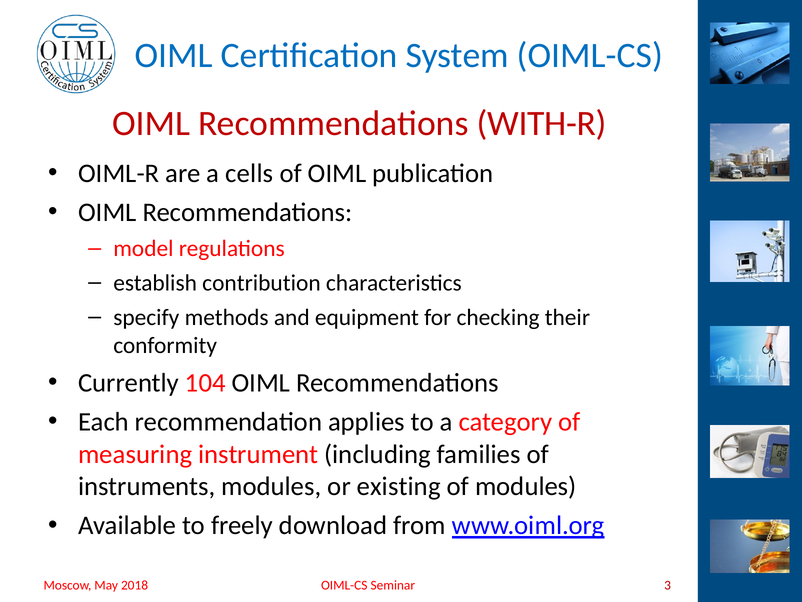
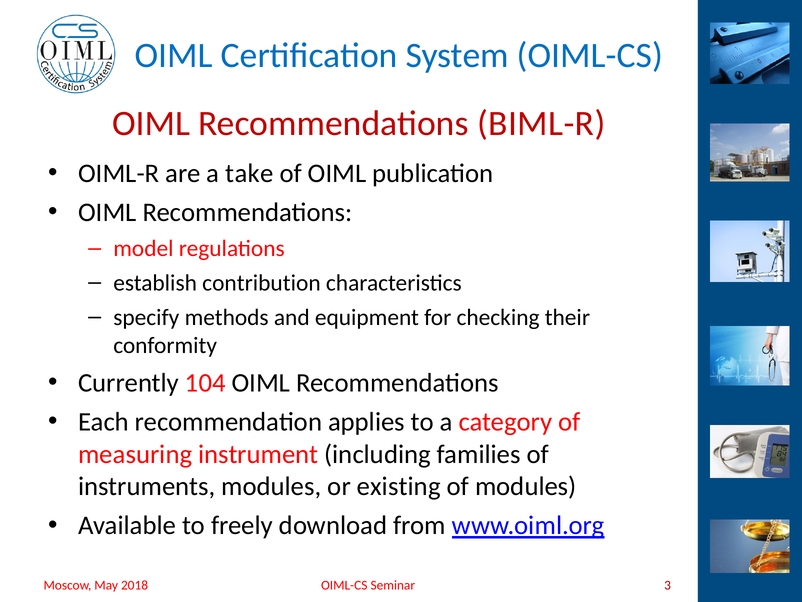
WITH-R: WITH-R -> BIML-R
cells: cells -> take
